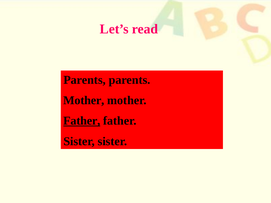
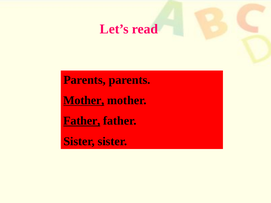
Mother at (84, 100) underline: none -> present
